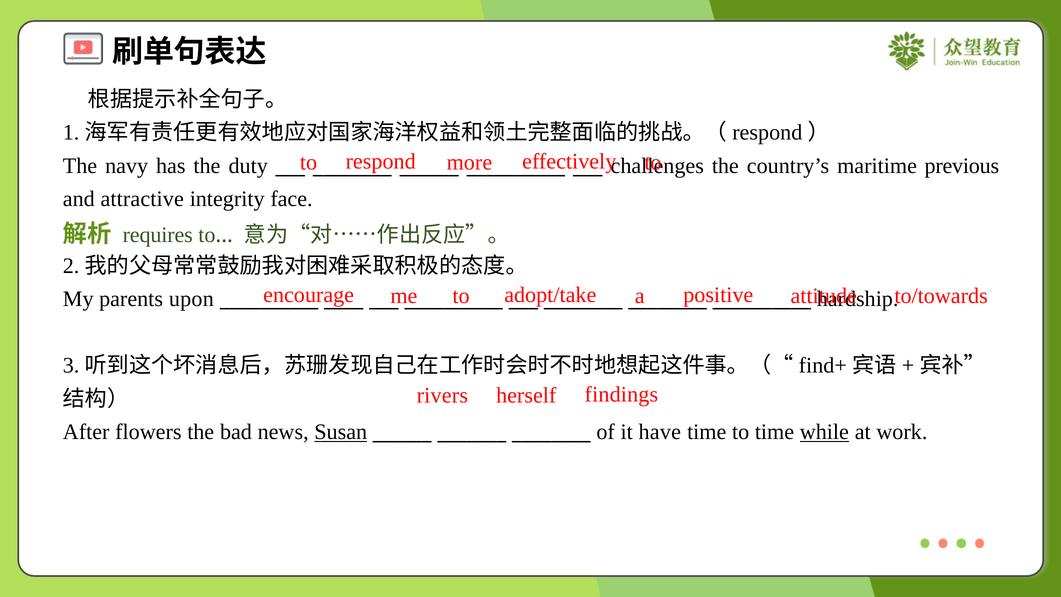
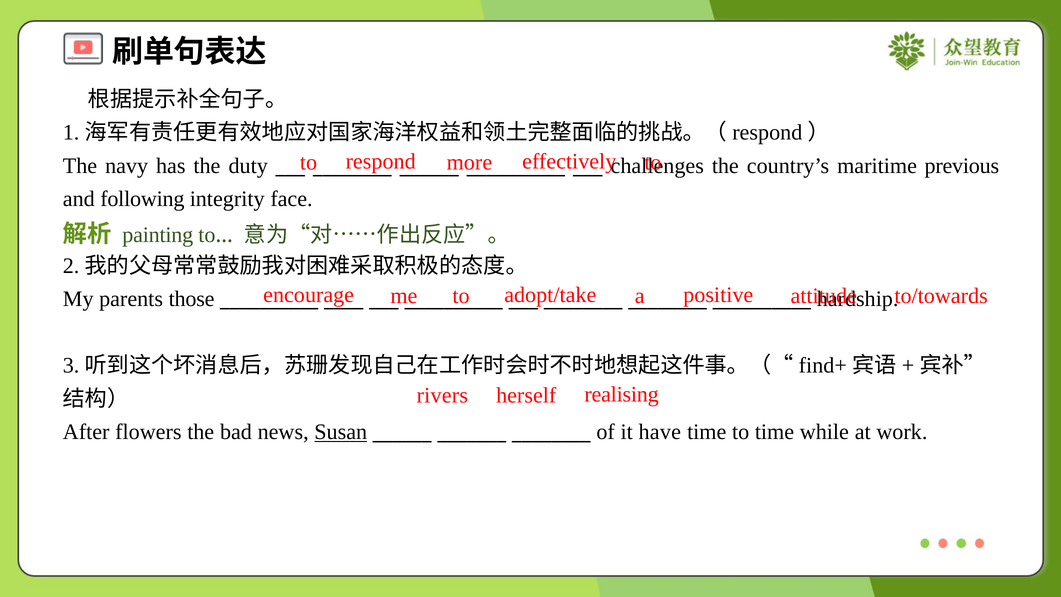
attractive: attractive -> following
requires: requires -> painting
upon: upon -> those
findings: findings -> realising
while underline: present -> none
